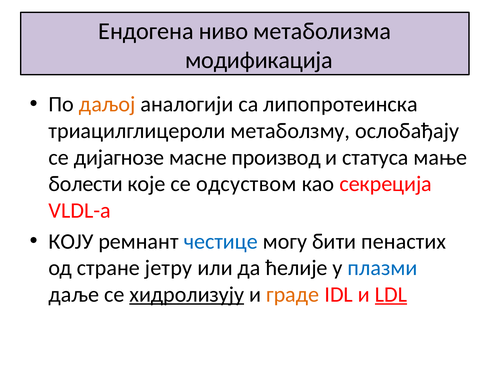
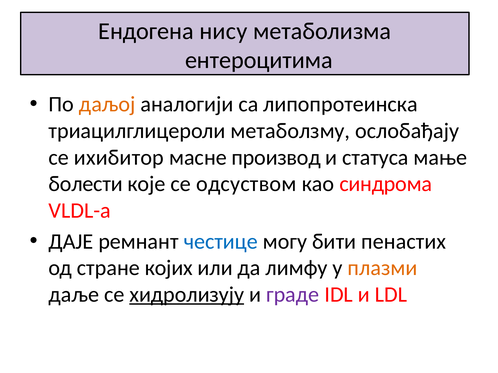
ниво: ниво -> нису
модификација: модификација -> ентероцитима
дијагнозе: дијагнозе -> ихибитор
секреција: секреција -> синдрома
КОЈУ: КОЈУ -> ДАЈЕ
јетру: јетру -> којих
ћелије: ћелије -> лимфу
плазми colour: blue -> orange
граде colour: orange -> purple
LDL underline: present -> none
